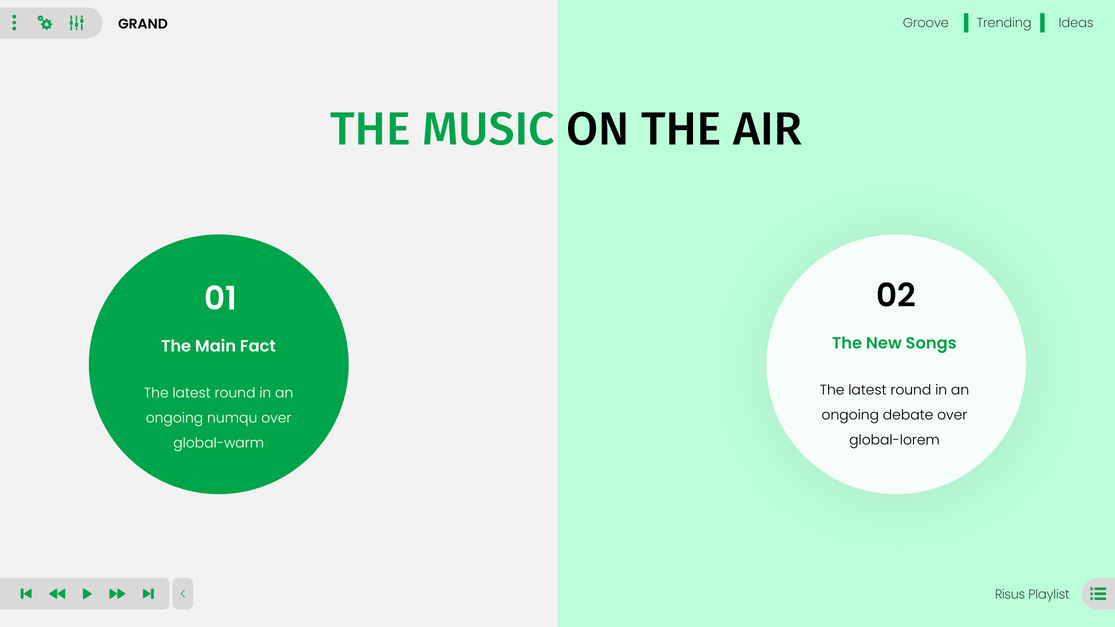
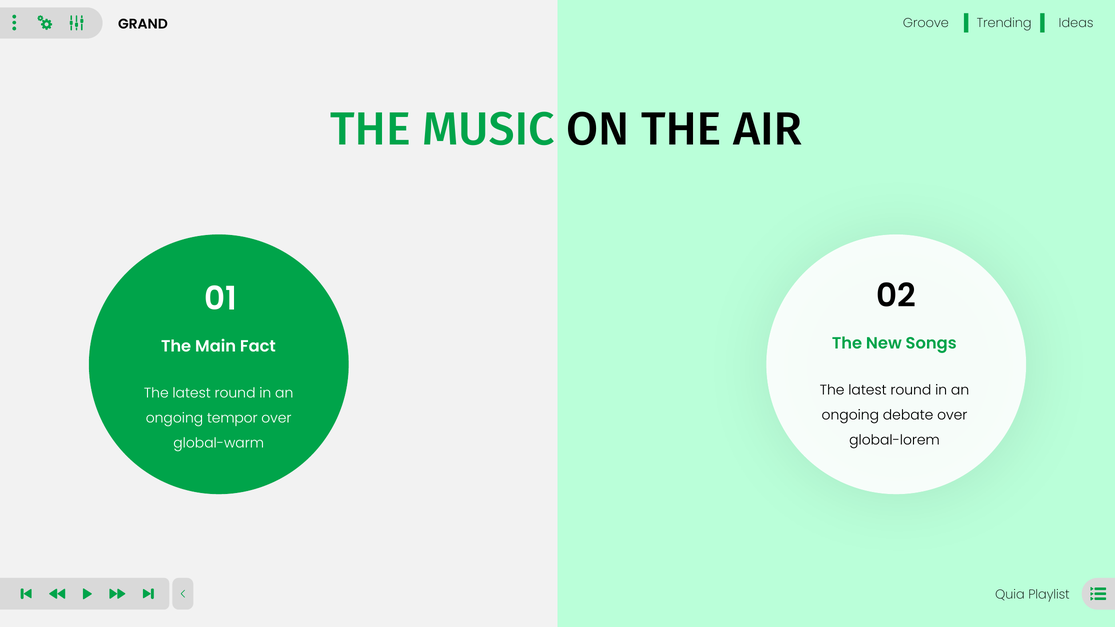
numqu: numqu -> tempor
Risus: Risus -> Quia
